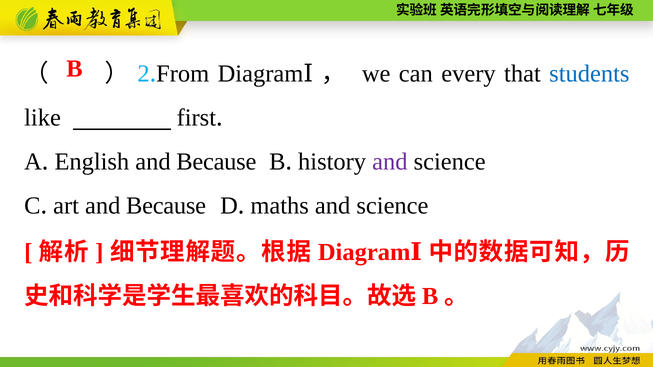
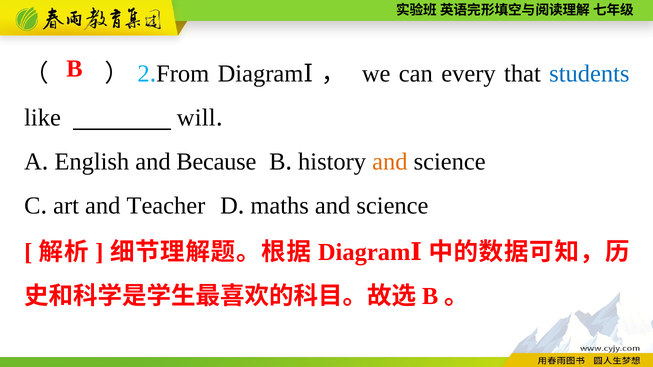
first: first -> will
and at (390, 162) colour: purple -> orange
art and Because: Because -> Teacher
